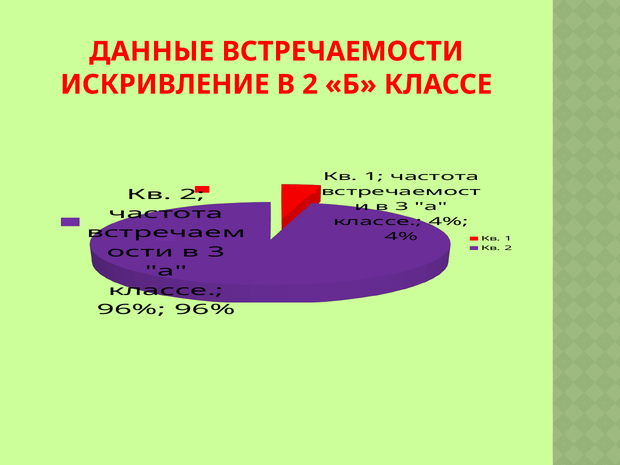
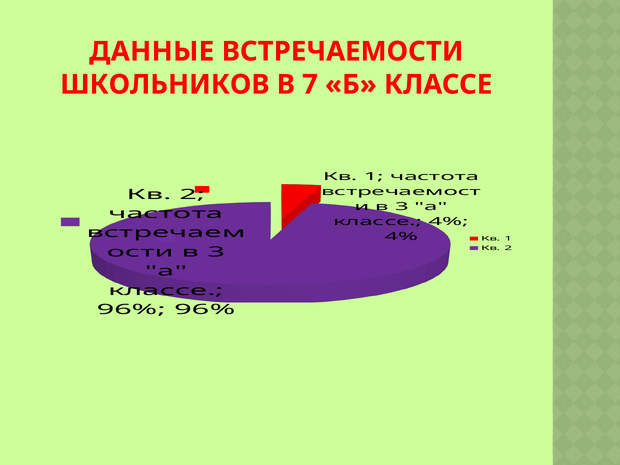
ИСКРИВЛЕНИЕ: ИСКРИВЛЕНИЕ -> ШКОЛЬНИКОВ
В 2: 2 -> 7
